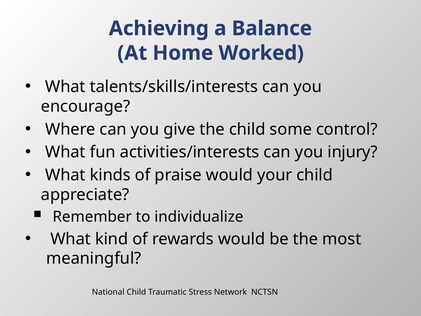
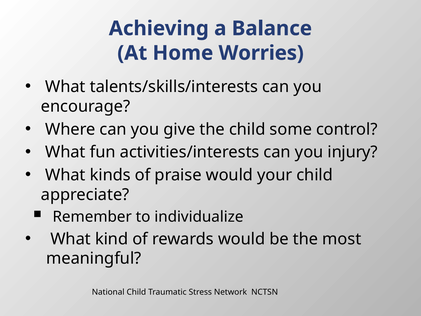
Worked: Worked -> Worries
